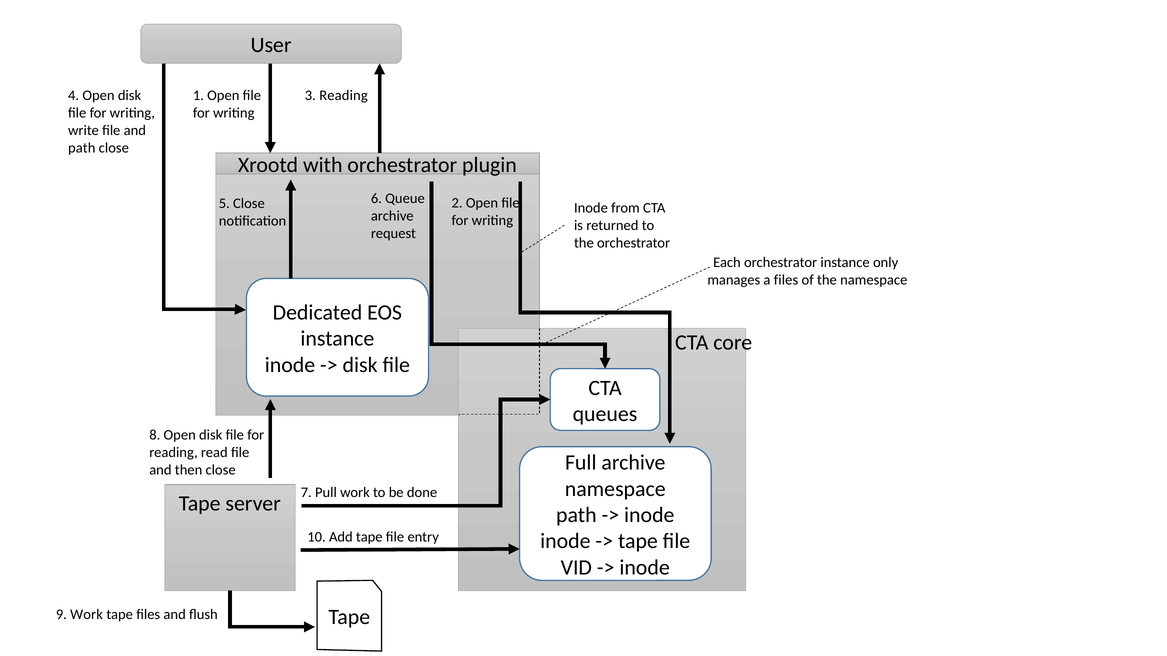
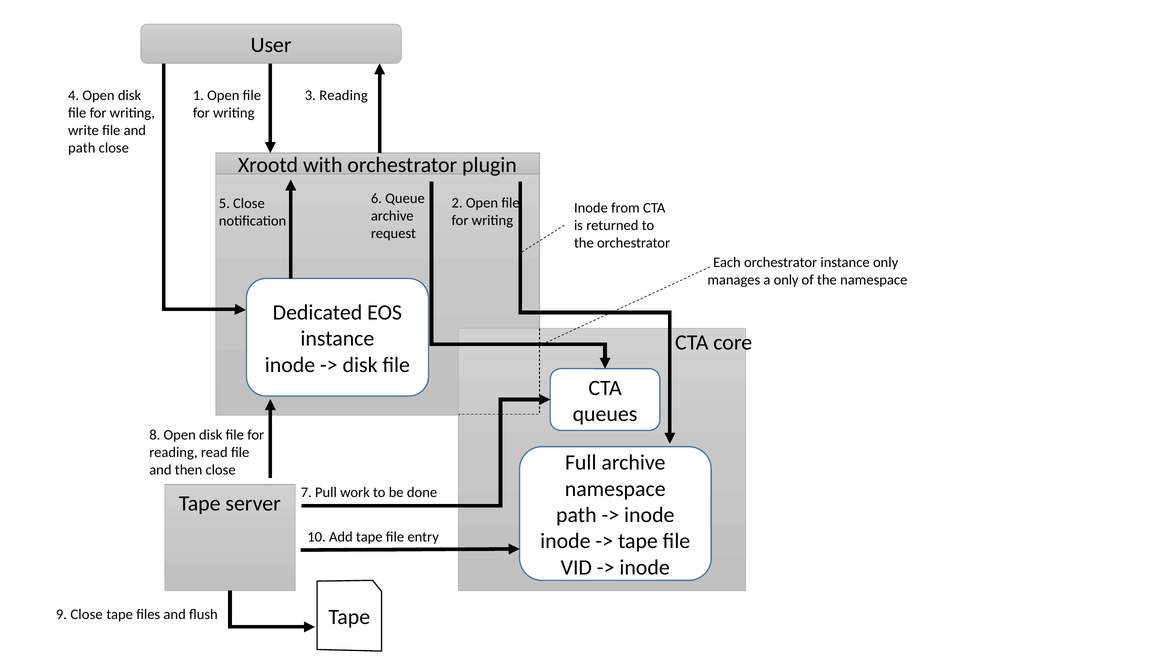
a files: files -> only
9 Work: Work -> Close
